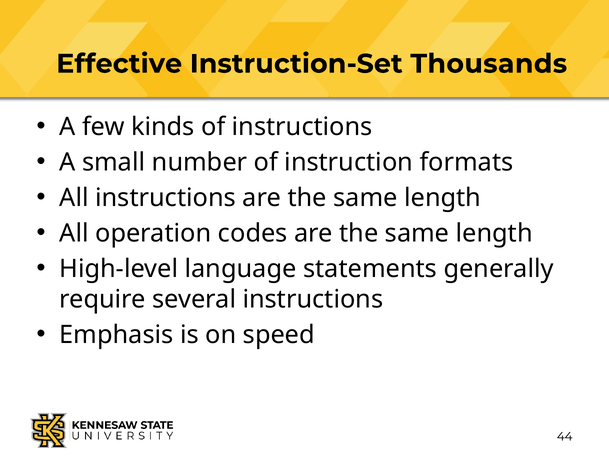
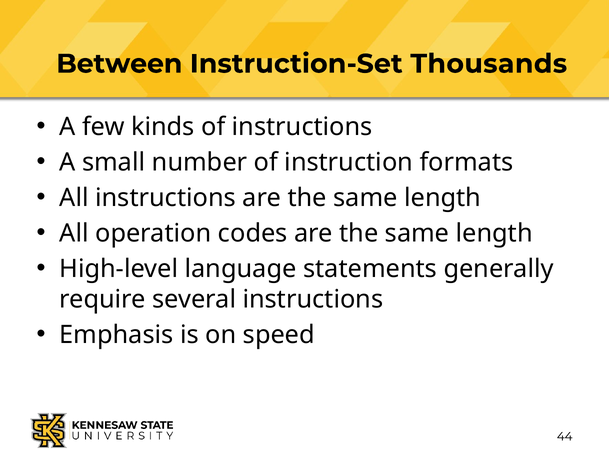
Effective: Effective -> Between
